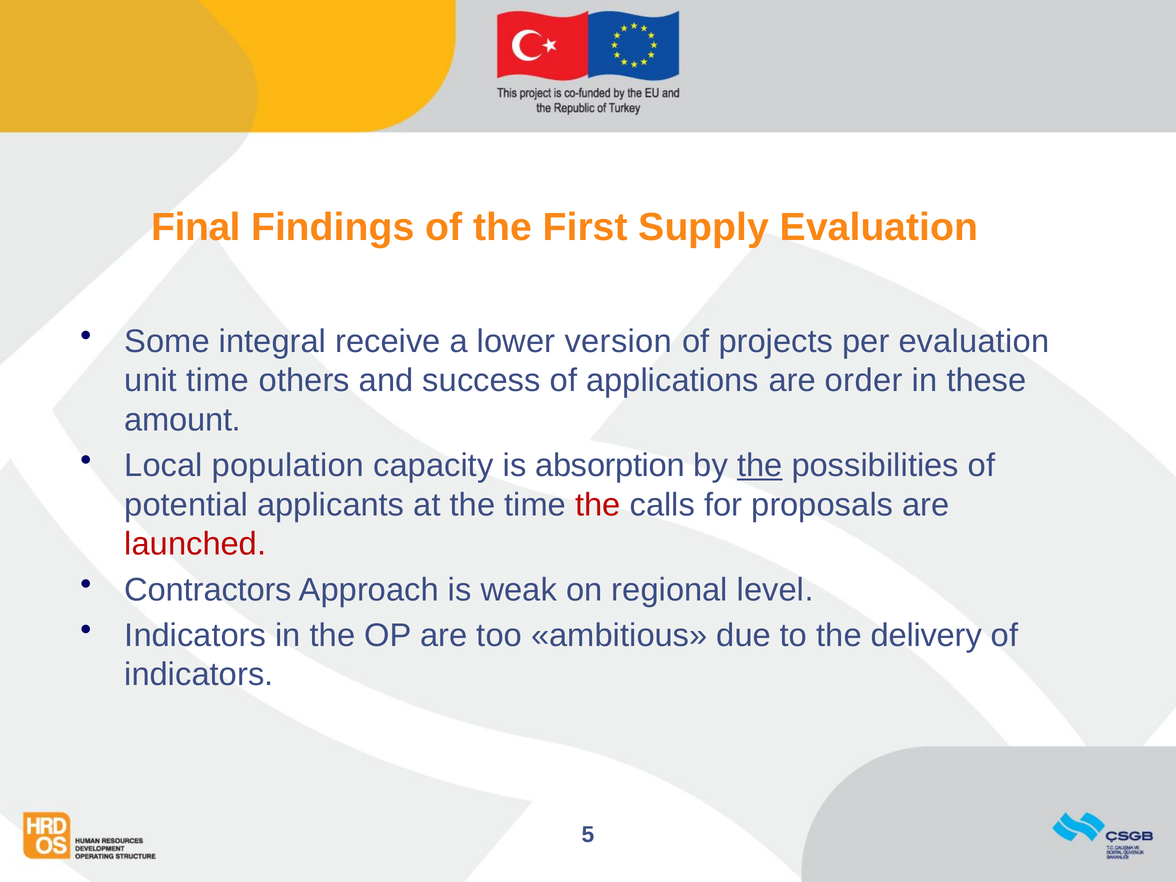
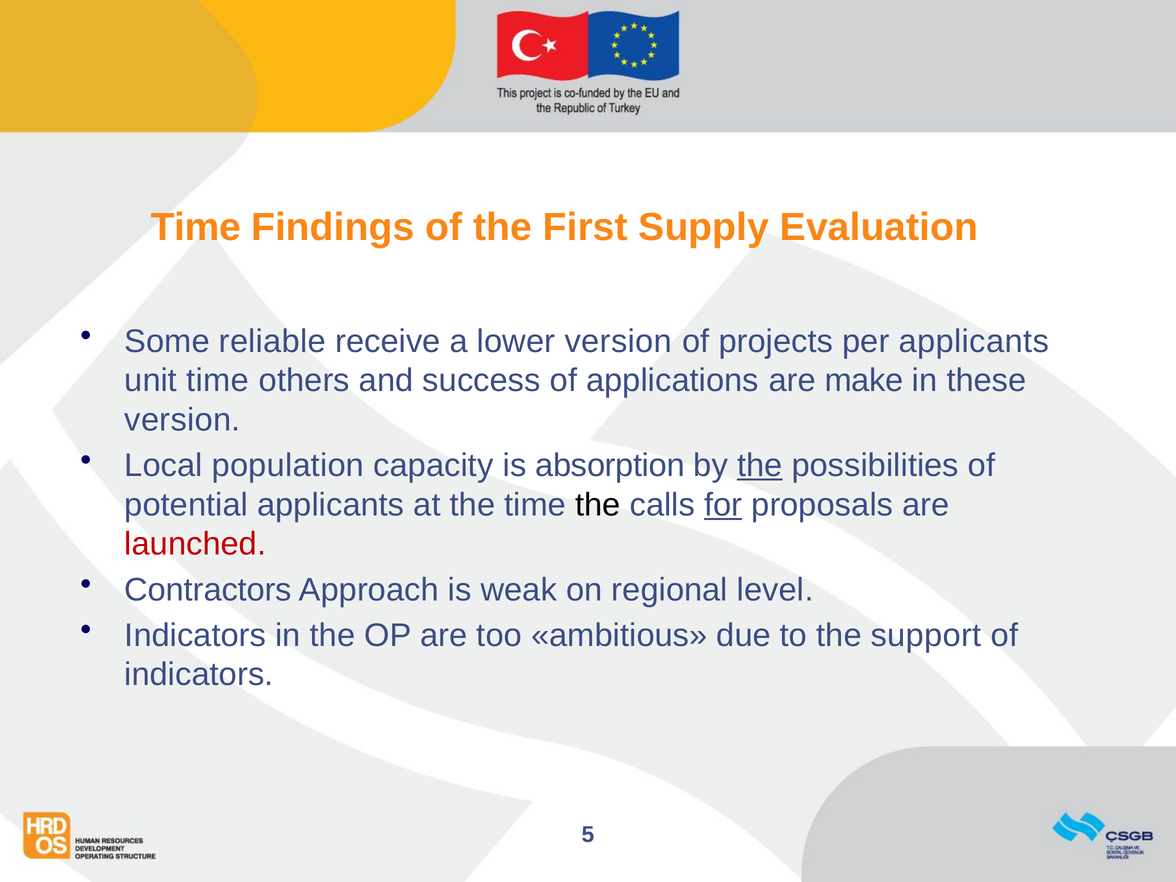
Final at (196, 227): Final -> Time
integral: integral -> reliable
per evaluation: evaluation -> applicants
order: order -> make
amount at (183, 420): amount -> version
the at (598, 505) colour: red -> black
for underline: none -> present
delivery: delivery -> support
